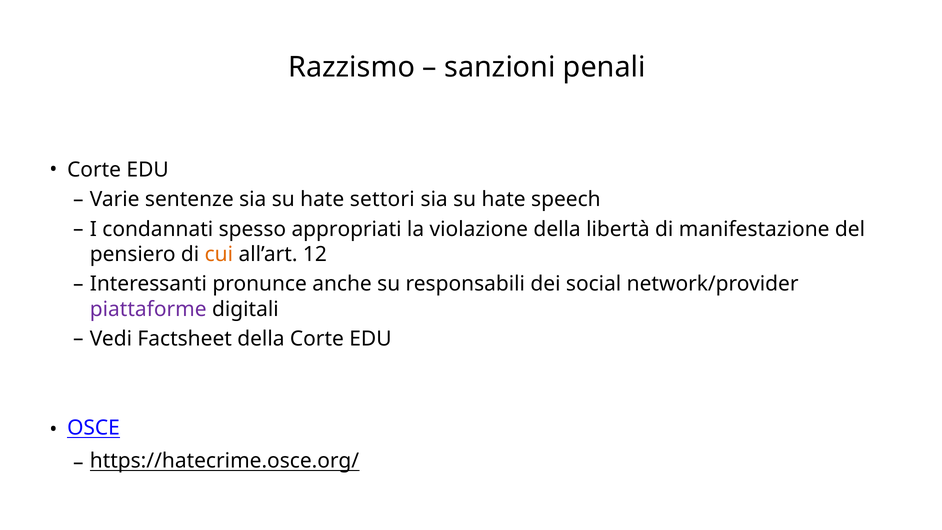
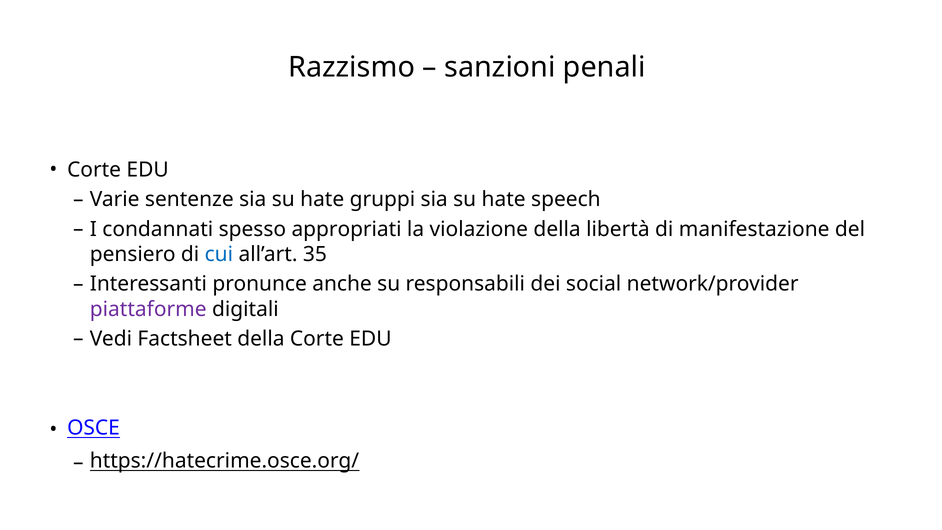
settori: settori -> gruppi
cui colour: orange -> blue
12: 12 -> 35
